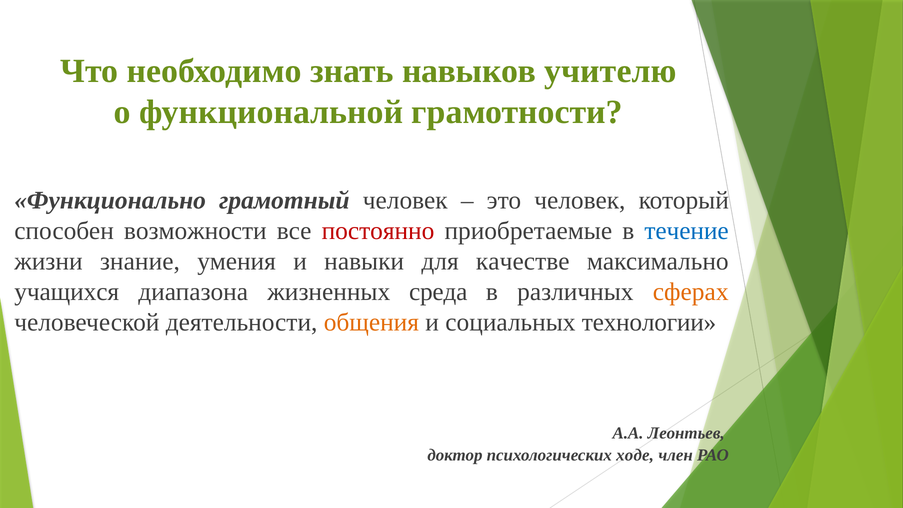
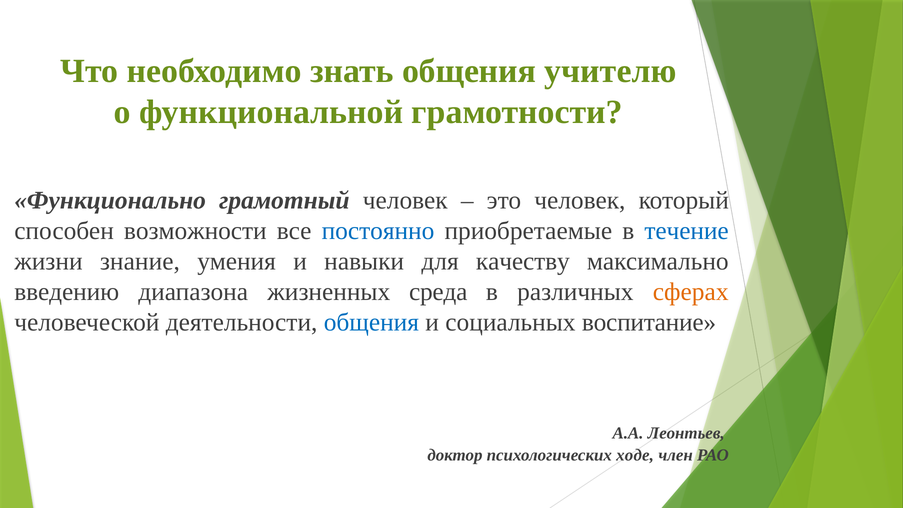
знать навыков: навыков -> общения
постоянно colour: red -> blue
качестве: качестве -> качеству
учащихся: учащихся -> введению
общения at (371, 323) colour: orange -> blue
технологии: технологии -> воспитание
